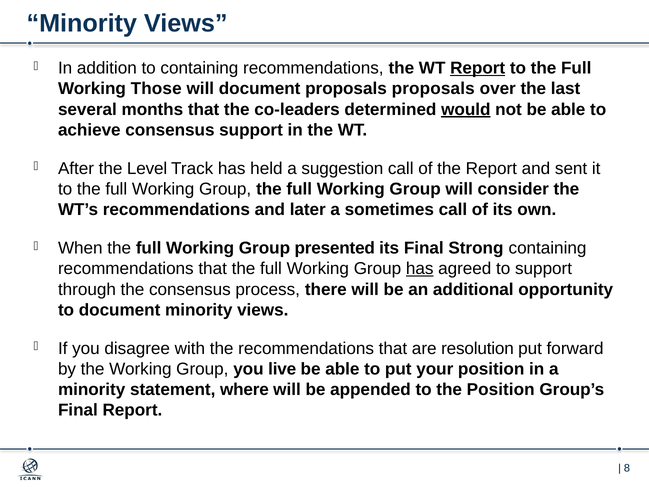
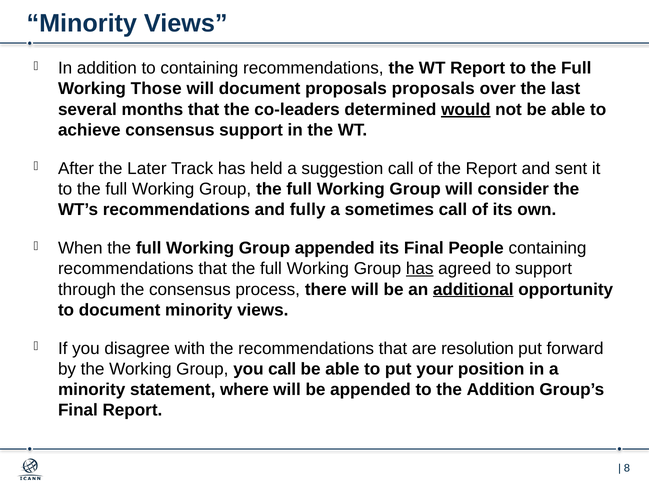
Report at (478, 68) underline: present -> none
Level: Level -> Later
later: later -> fully
Group presented: presented -> appended
Strong: Strong -> People
additional underline: none -> present
you live: live -> call
the Position: Position -> Addition
